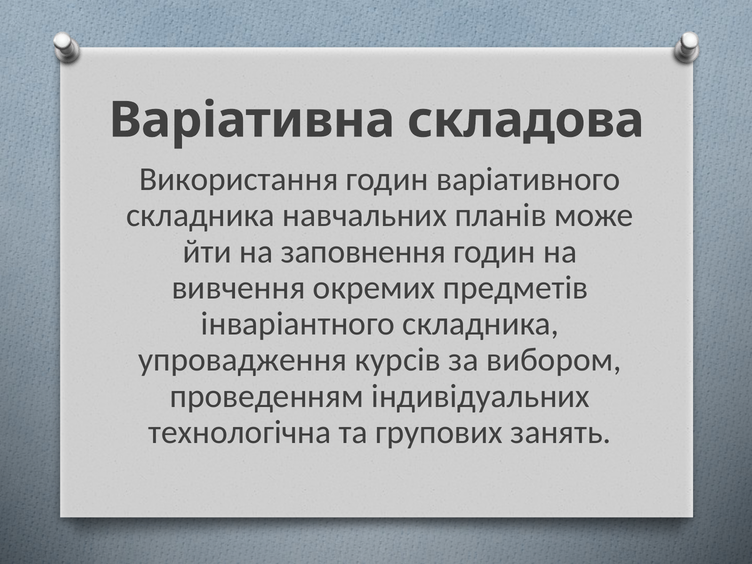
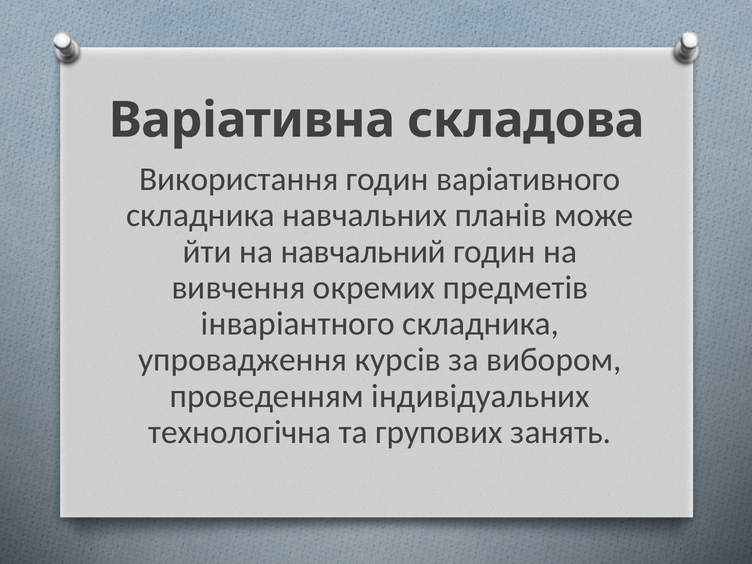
заповнення: заповнення -> навчальний
